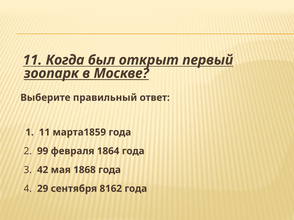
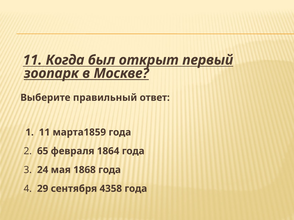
99: 99 -> 65
42: 42 -> 24
8162: 8162 -> 4358
